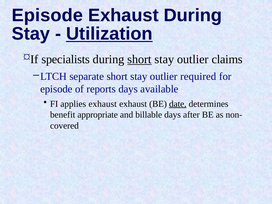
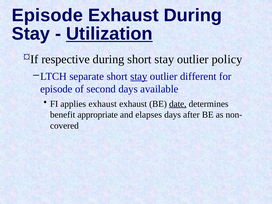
specialists: specialists -> respective
short at (139, 59) underline: present -> none
claims: claims -> policy
stay at (139, 76) underline: none -> present
required: required -> different
reports: reports -> second
billable: billable -> elapses
